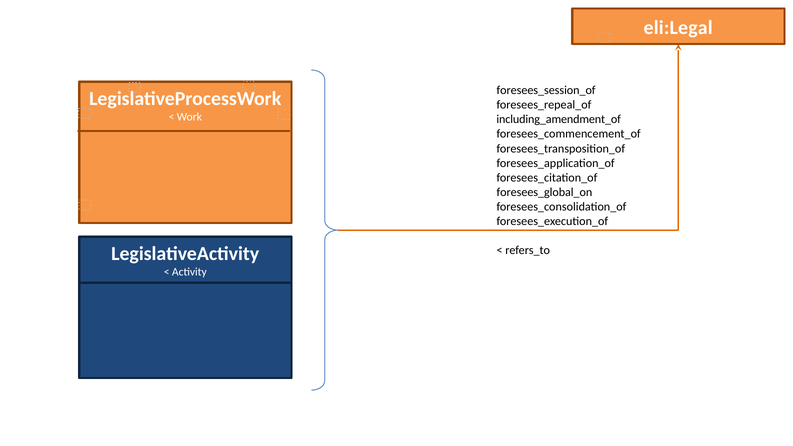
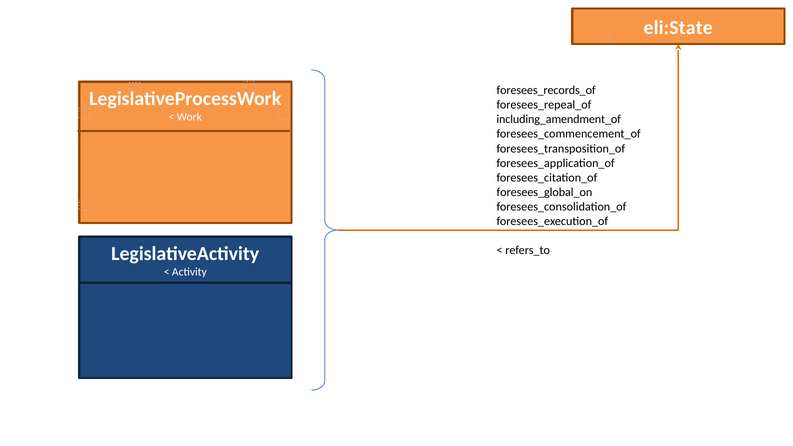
eli:Legal: eli:Legal -> eli:State
foresees_session_of: foresees_session_of -> foresees_records_of
